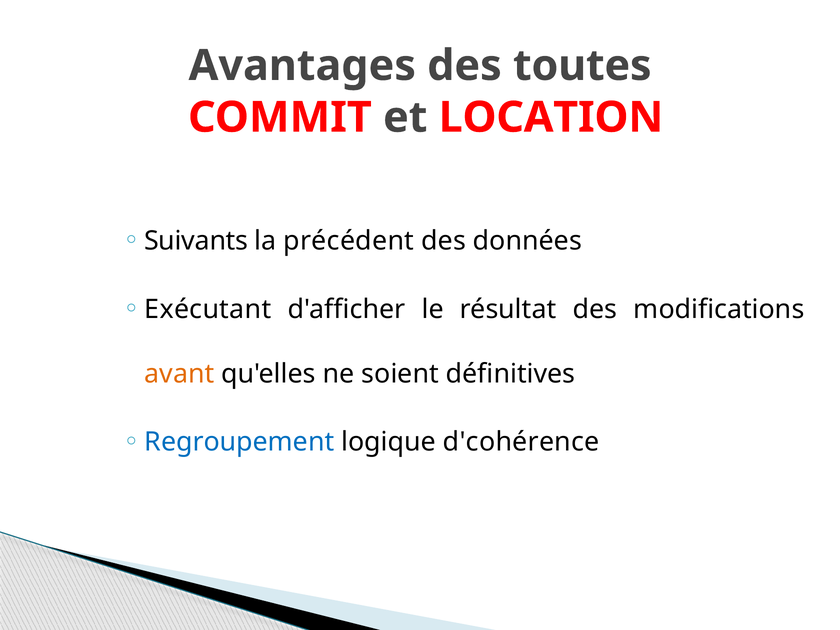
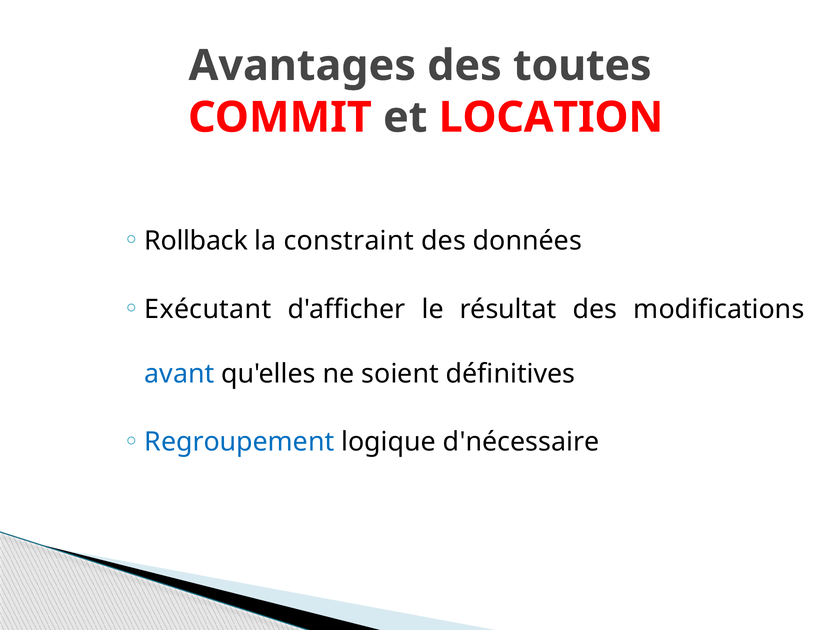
Suivants: Suivants -> Rollback
précédent: précédent -> constraint
avant colour: orange -> blue
d'cohérence: d'cohérence -> d'nécessaire
